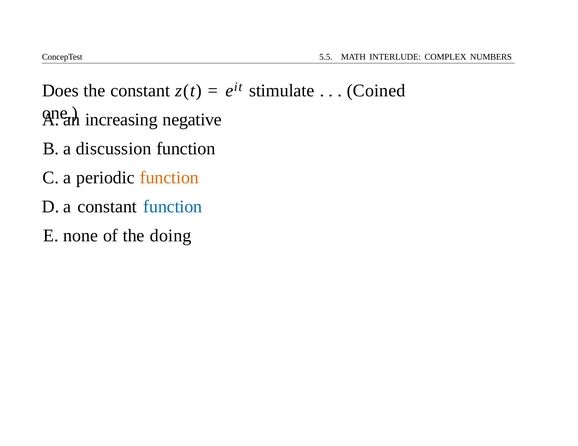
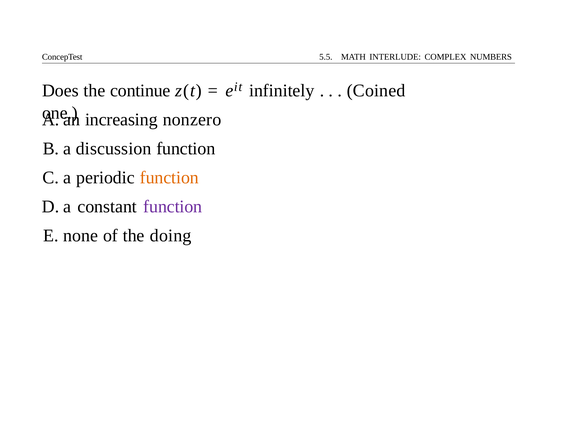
the constant: constant -> continue
stimulate: stimulate -> infinitely
negative: negative -> nonzero
function at (173, 207) colour: blue -> purple
